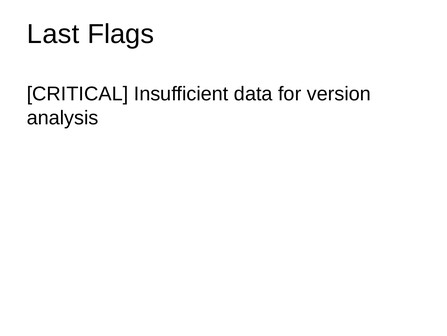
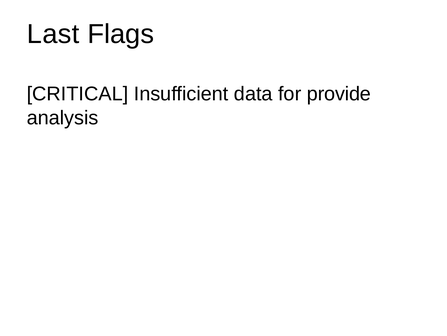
version: version -> provide
